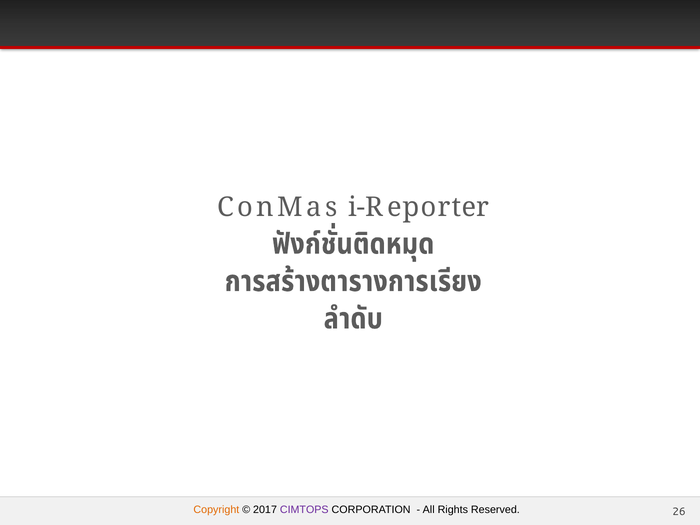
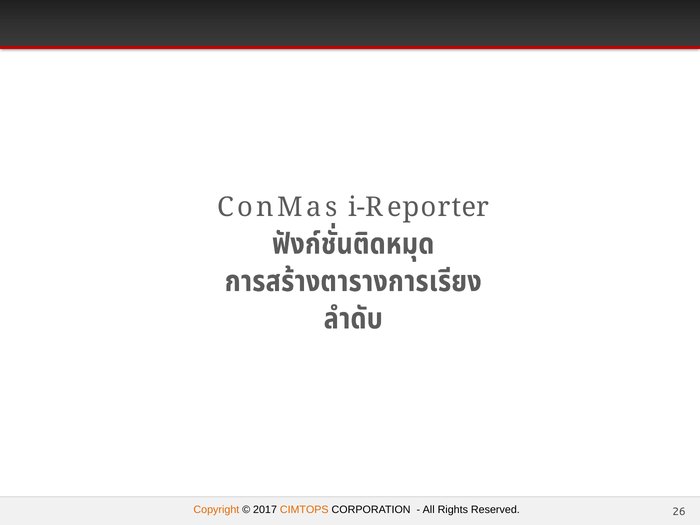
CIMTOPS colour: purple -> orange
